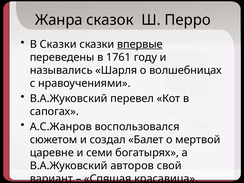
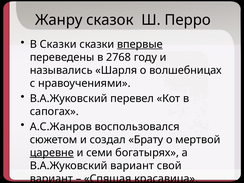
Жанра: Жанра -> Жанру
1761: 1761 -> 2768
Балет: Балет -> Брату
царевне underline: none -> present
В.А.Жуковский авторов: авторов -> вариант
